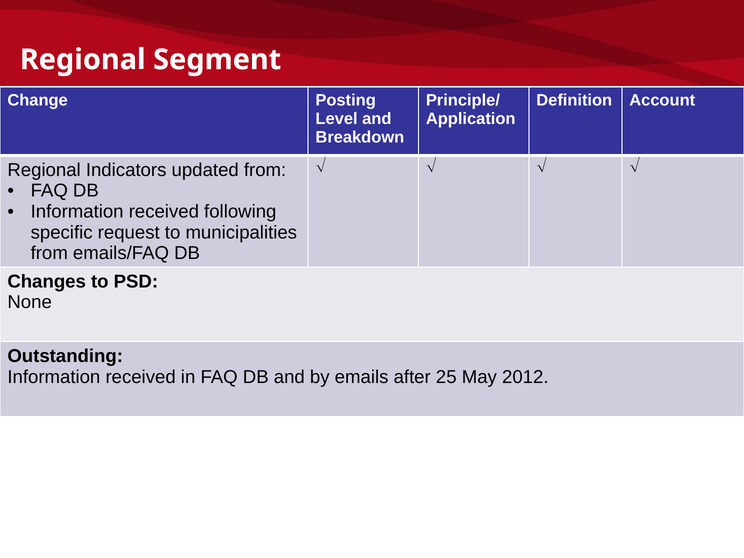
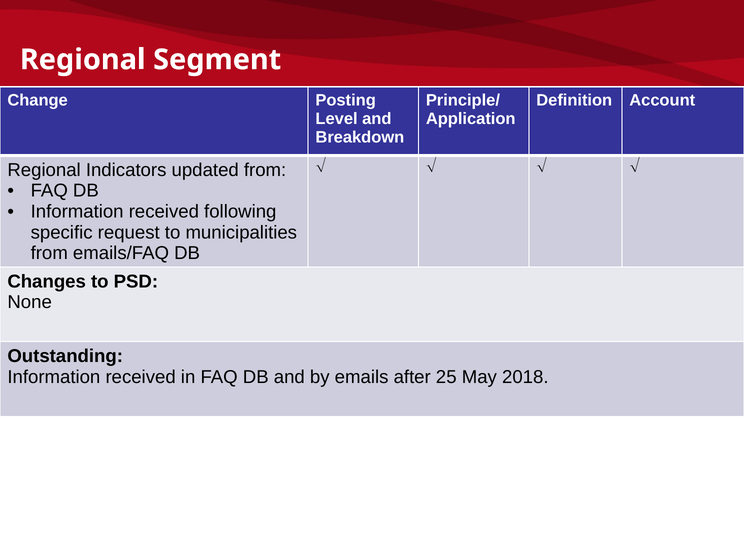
2012: 2012 -> 2018
